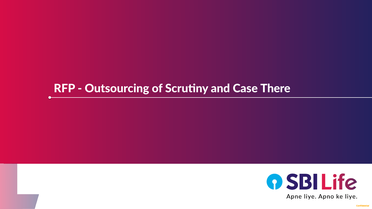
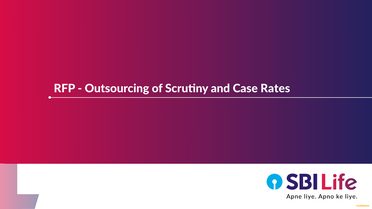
There: There -> Rates
